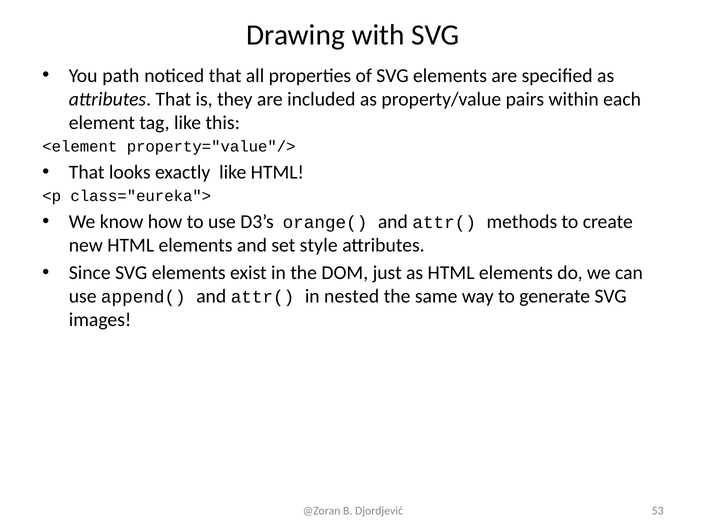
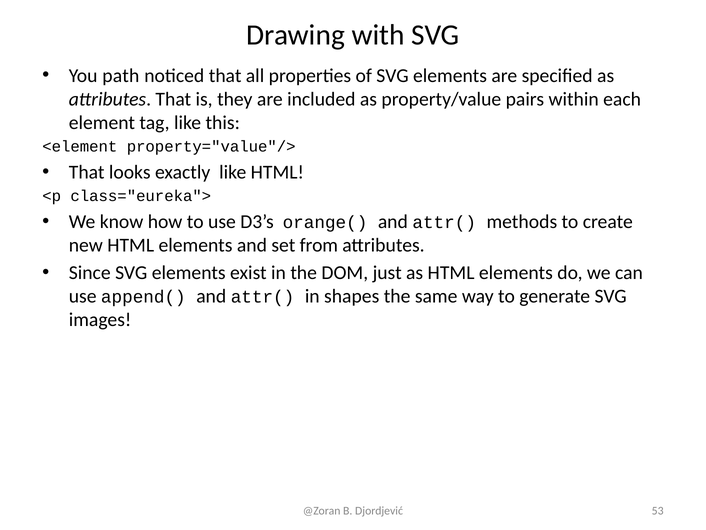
style: style -> from
nested: nested -> shapes
